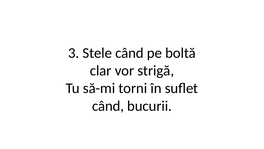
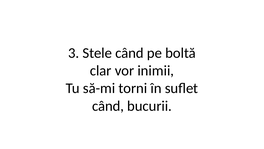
strigă: strigă -> inimii
